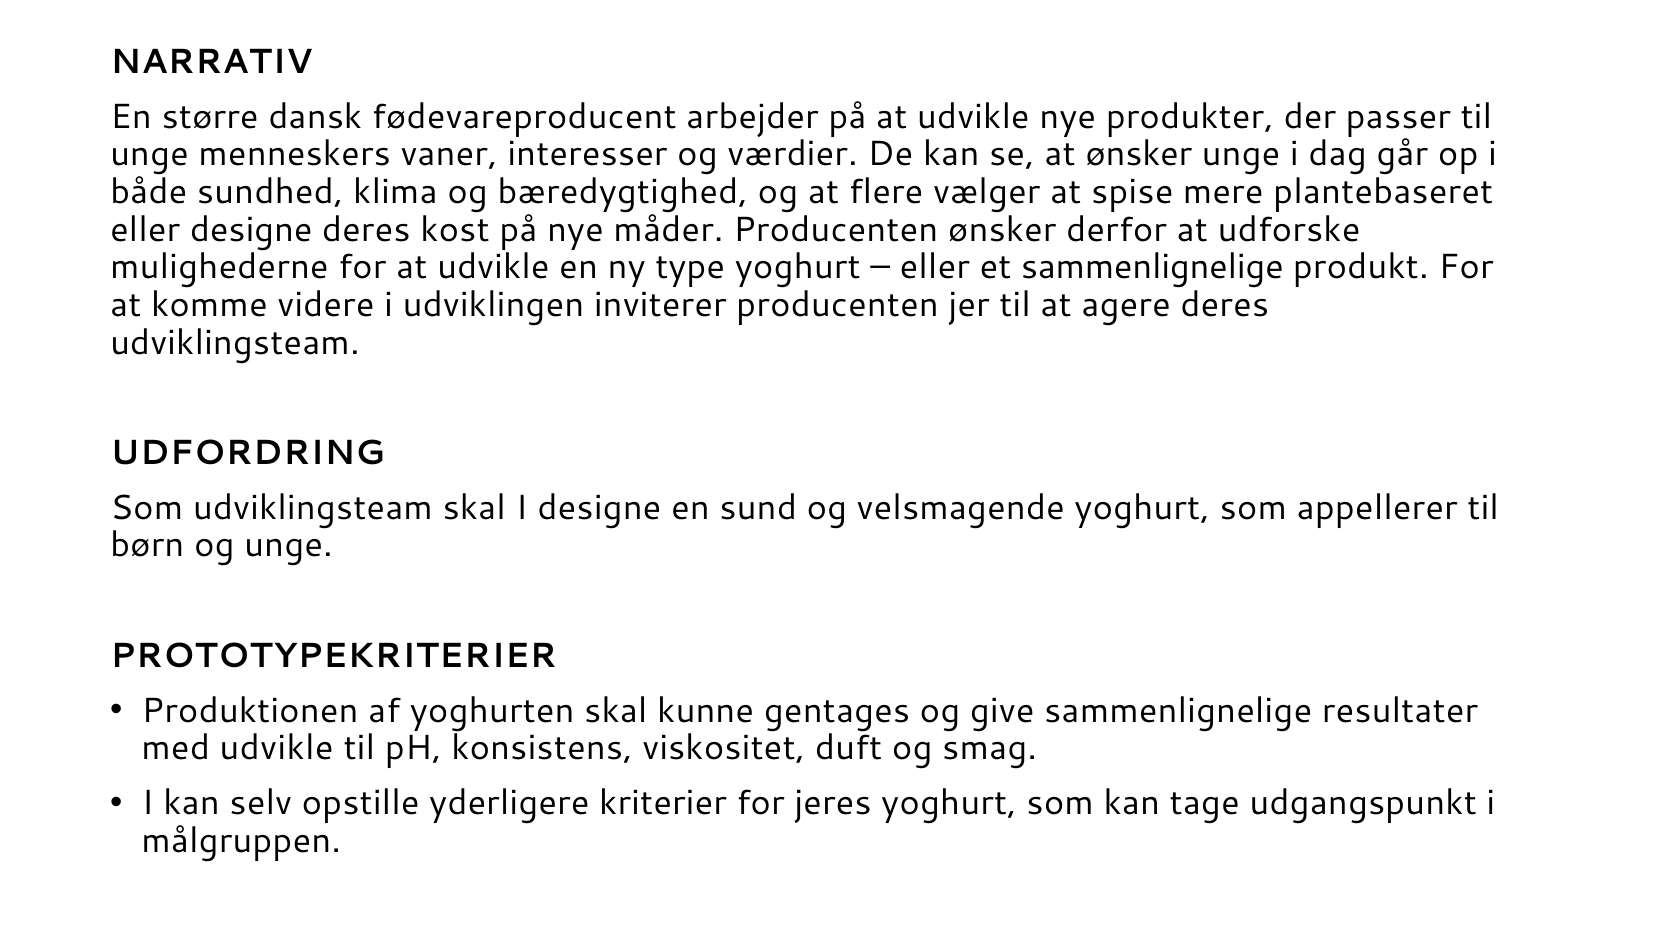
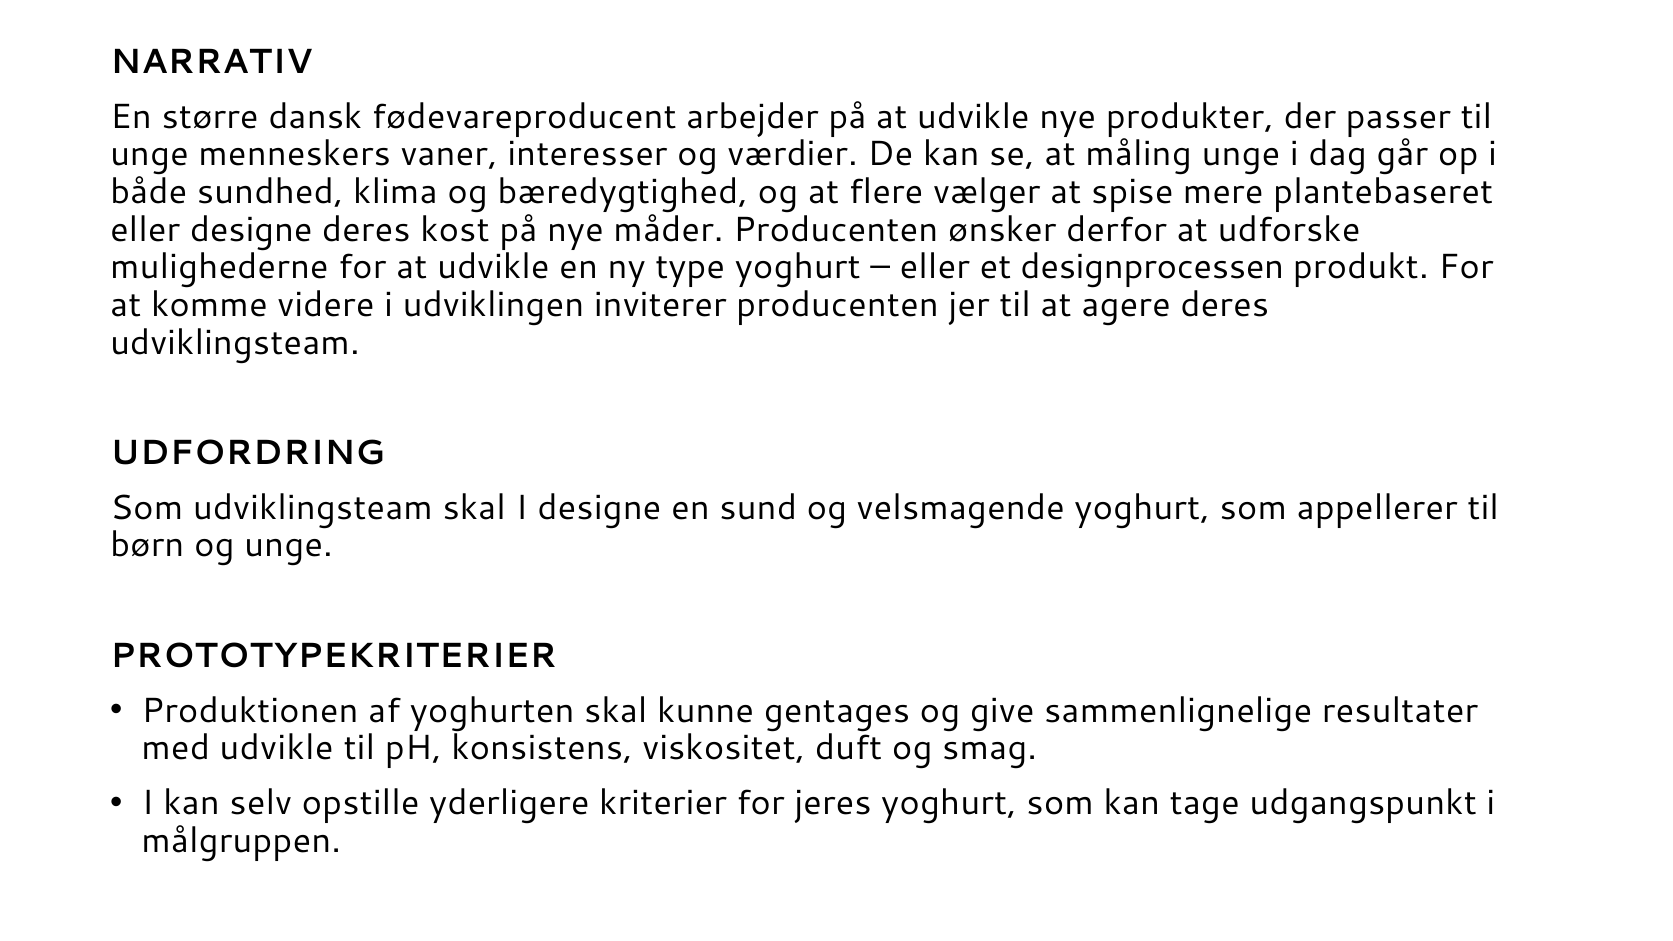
at ønsker: ønsker -> måling
et sammenlignelige: sammenlignelige -> designprocessen
